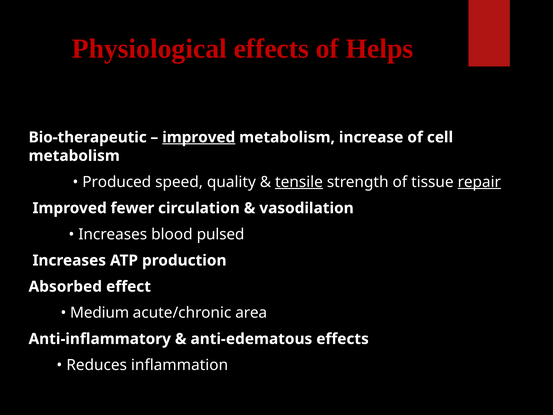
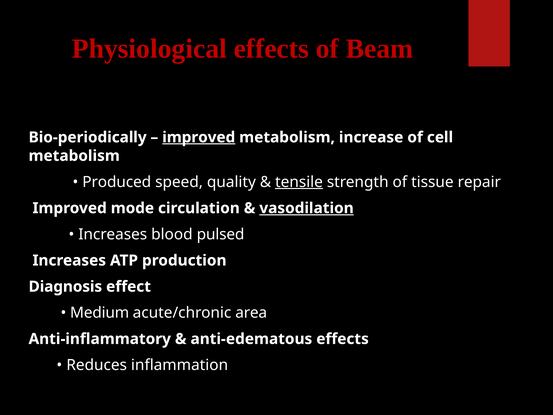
Helps: Helps -> Beam
Bio-therapeutic: Bio-therapeutic -> Bio-periodically
repair underline: present -> none
fewer: fewer -> mode
vasodilation underline: none -> present
Absorbed: Absorbed -> Diagnosis
